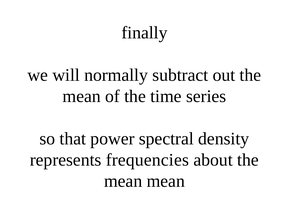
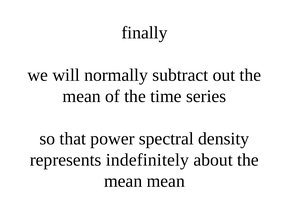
frequencies: frequencies -> indefinitely
